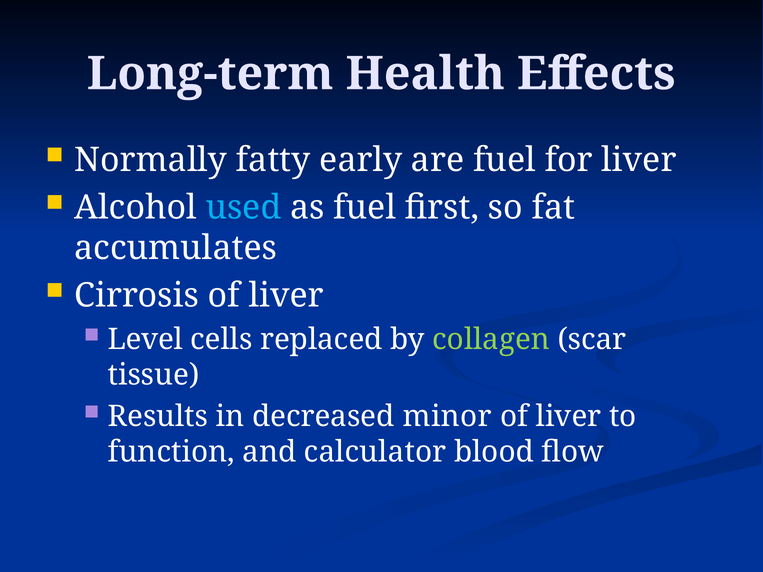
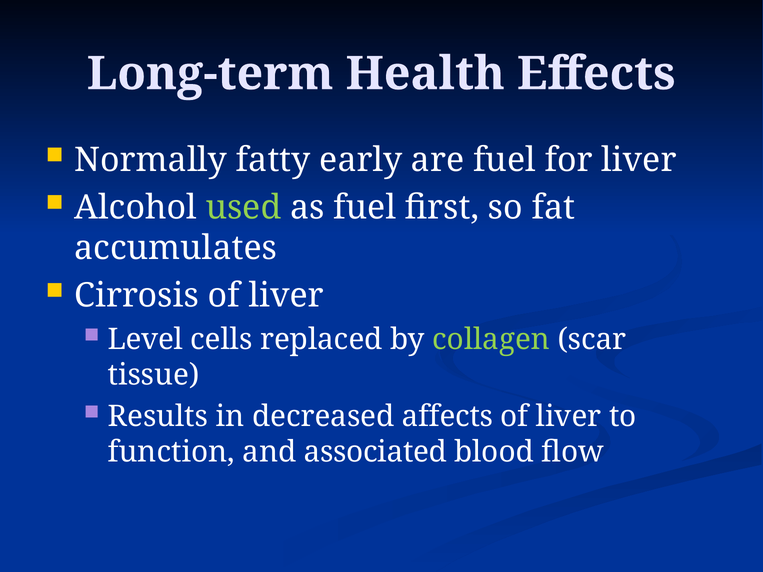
used colour: light blue -> light green
minor: minor -> affects
calculator: calculator -> associated
